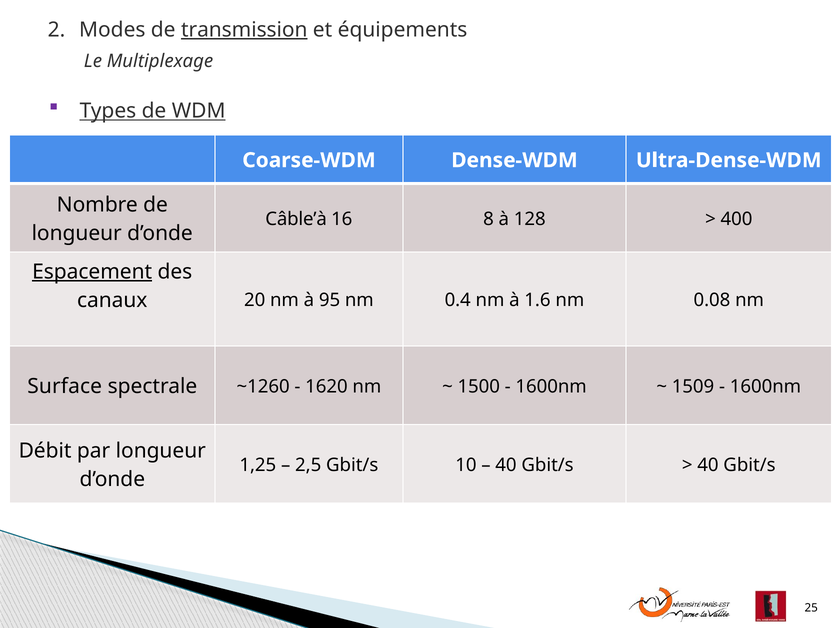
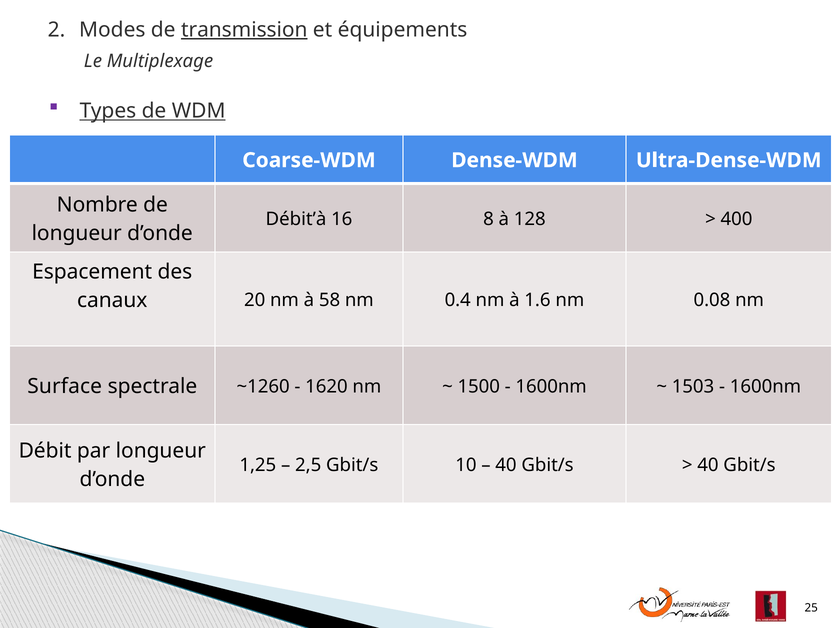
Câble’à: Câble’à -> Débit’à
Espacement underline: present -> none
95: 95 -> 58
1509: 1509 -> 1503
